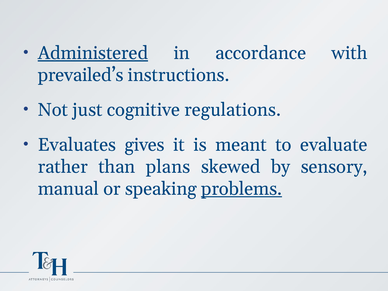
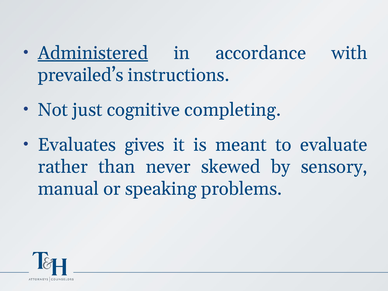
regulations: regulations -> completing
plans: plans -> never
problems underline: present -> none
